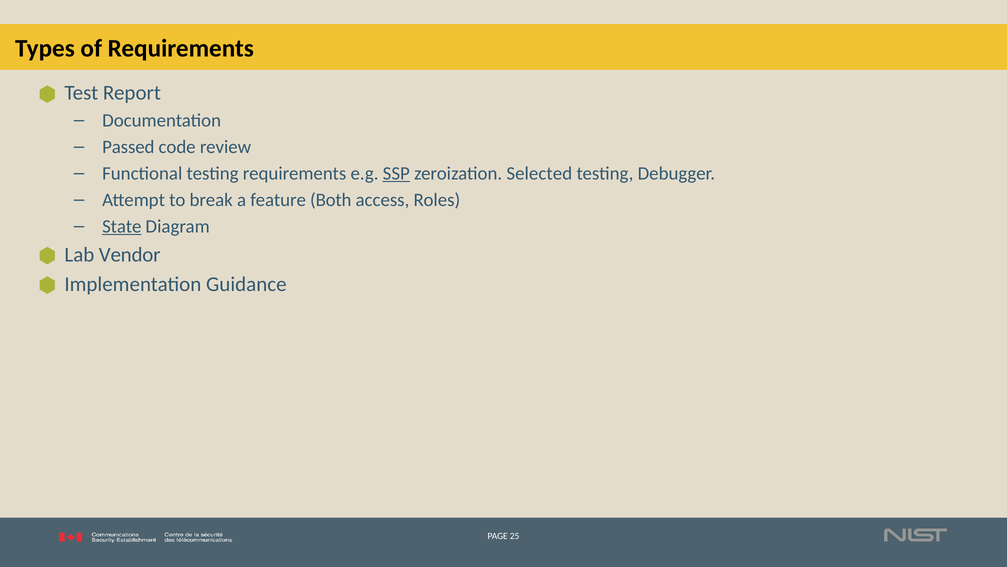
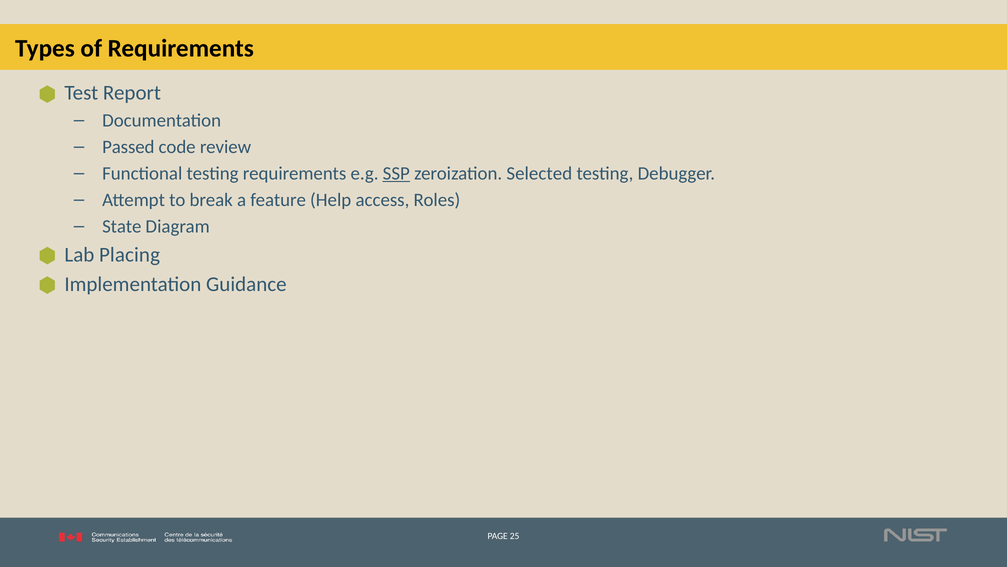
Both: Both -> Help
State underline: present -> none
Vendor: Vendor -> Placing
